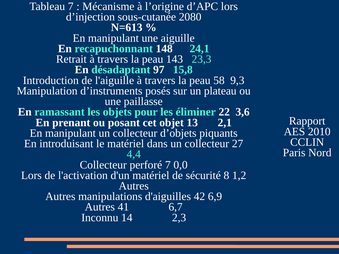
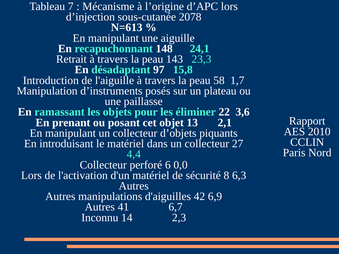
2080: 2080 -> 2078
9,3: 9,3 -> 1,7
perforé 7: 7 -> 6
1,2: 1,2 -> 6,3
